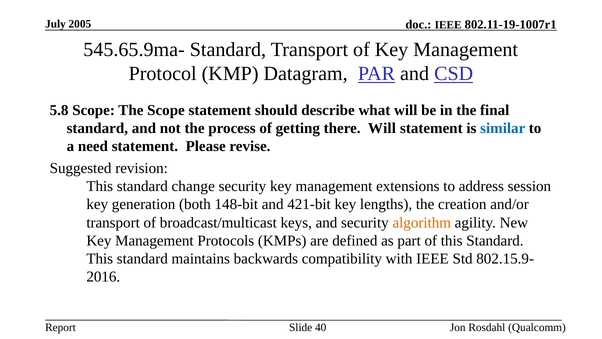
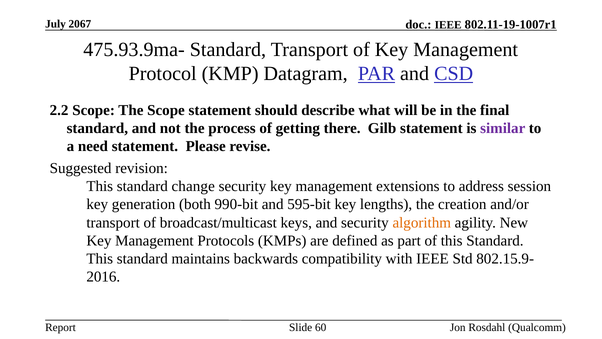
2005: 2005 -> 2067
545.65.9ma-: 545.65.9ma- -> 475.93.9ma-
5.8: 5.8 -> 2.2
there Will: Will -> Gilb
similar colour: blue -> purple
148-bit: 148-bit -> 990-bit
421-bit: 421-bit -> 595-bit
40: 40 -> 60
